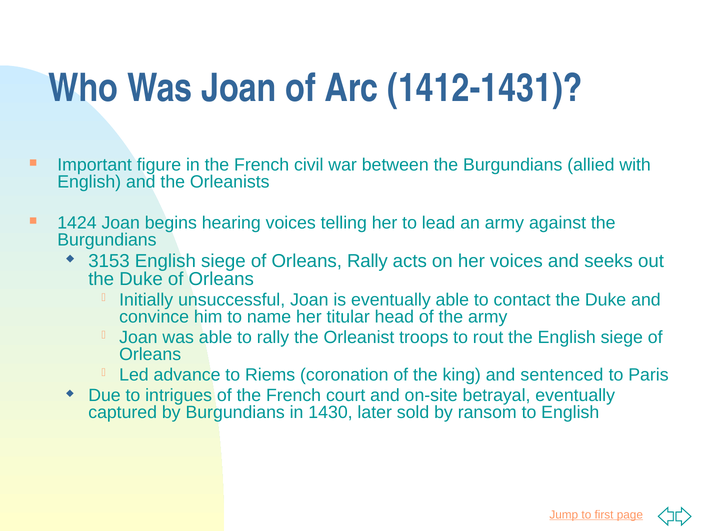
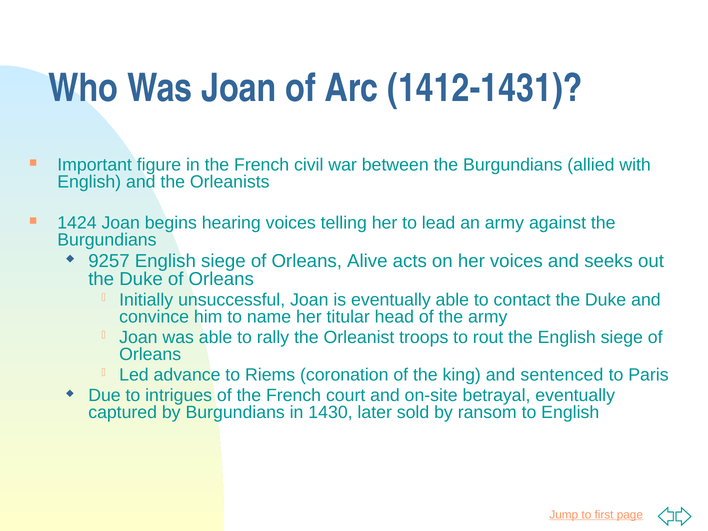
3153: 3153 -> 9257
Orleans Rally: Rally -> Alive
